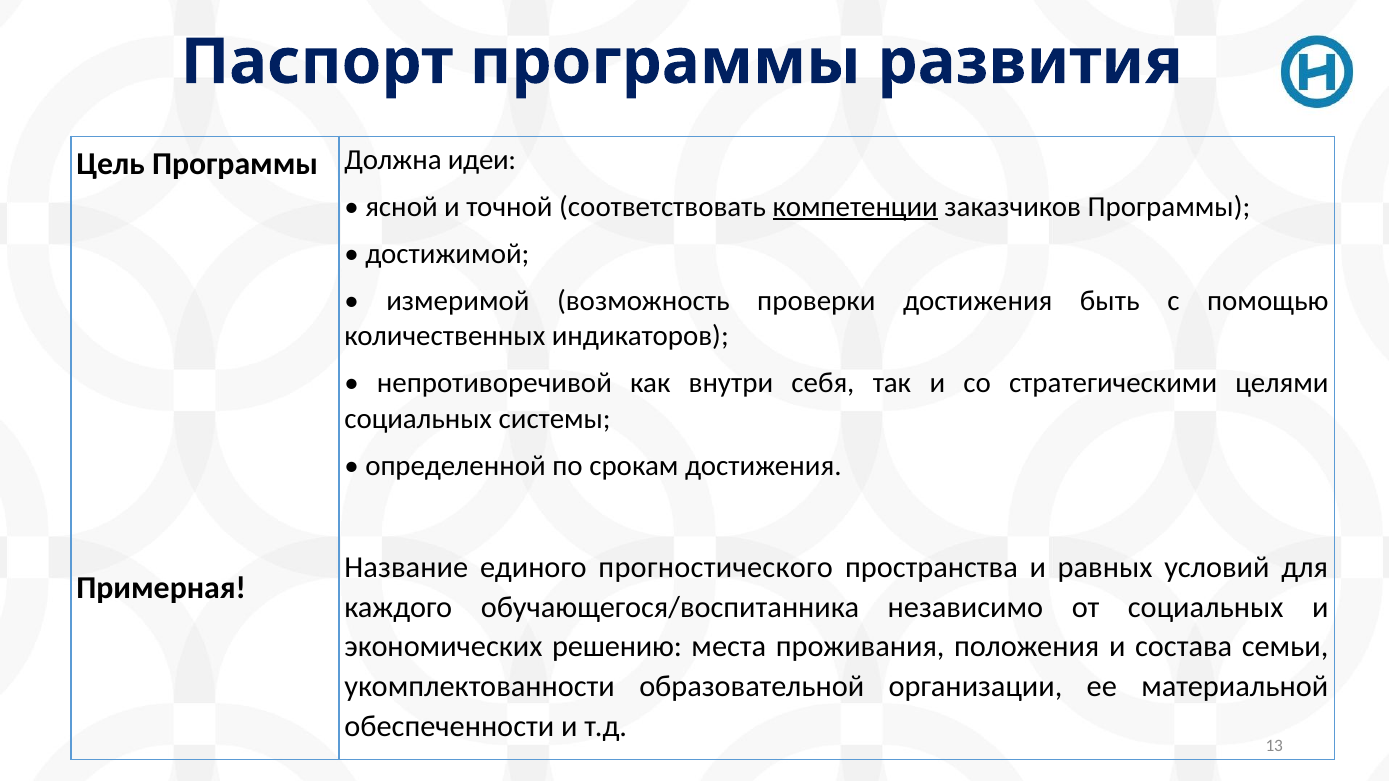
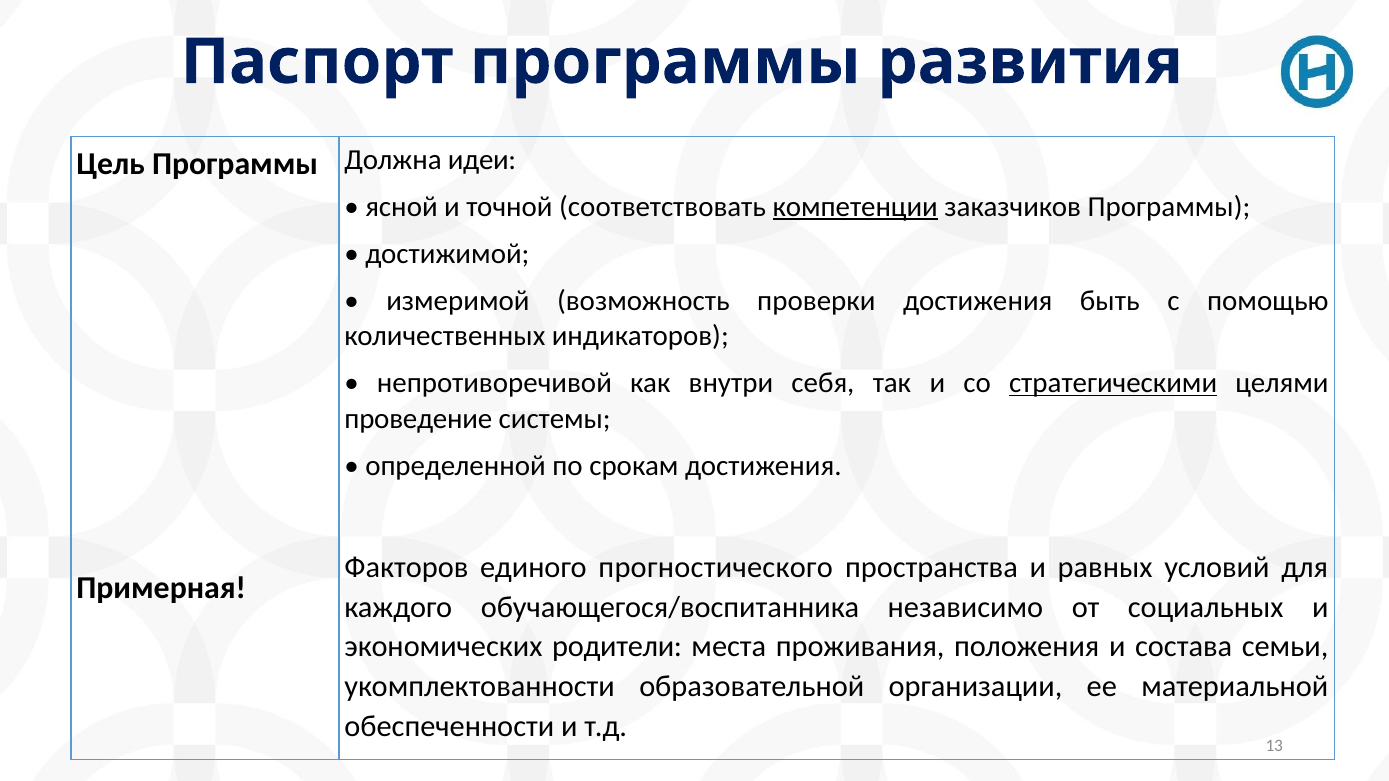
стратегическими underline: none -> present
социальных at (418, 419): социальных -> проведение
Название: Название -> Факторов
решению: решению -> родители
